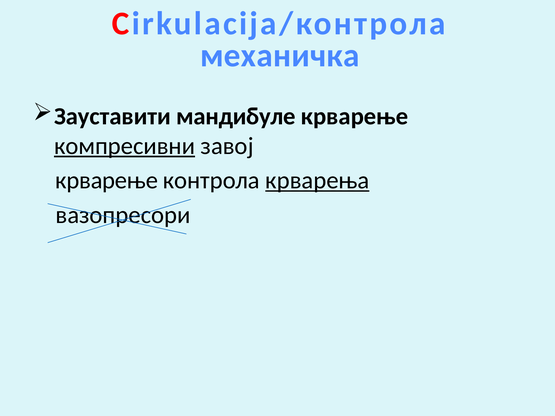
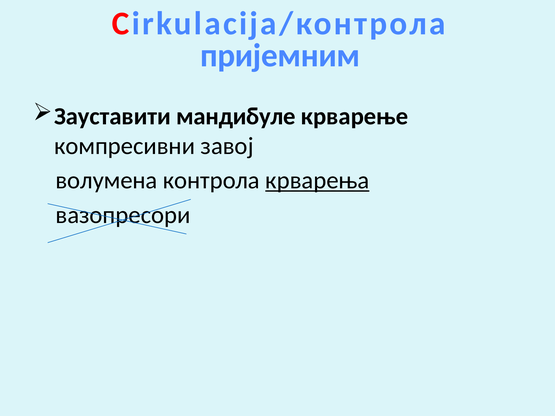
механичка: механичка -> пријемним
компресивни underline: present -> none
крварење at (107, 181): крварење -> волумена
